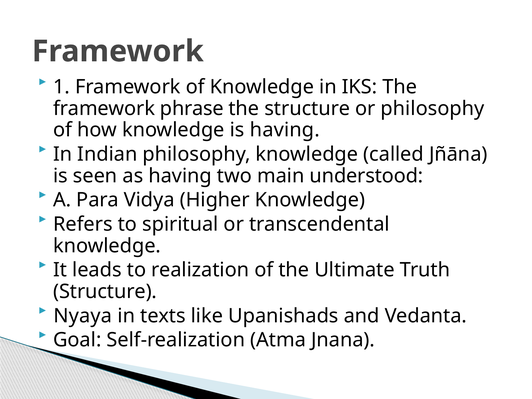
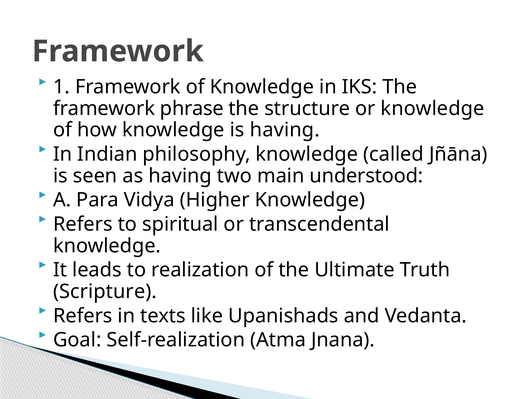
or philosophy: philosophy -> knowledge
Structure at (105, 292): Structure -> Scripture
Nyaya at (83, 316): Nyaya -> Refers
